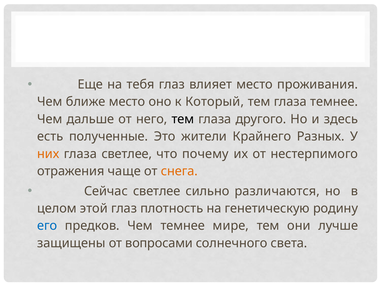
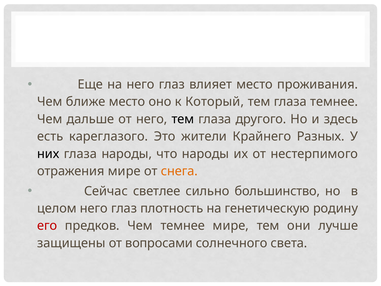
на тебя: тебя -> него
полученные: полученные -> кареглазого
них colour: orange -> black
глаза светлее: светлее -> народы
что почему: почему -> народы
отражения чаще: чаще -> мире
различаются: различаются -> большинство
целом этой: этой -> него
его colour: blue -> red
